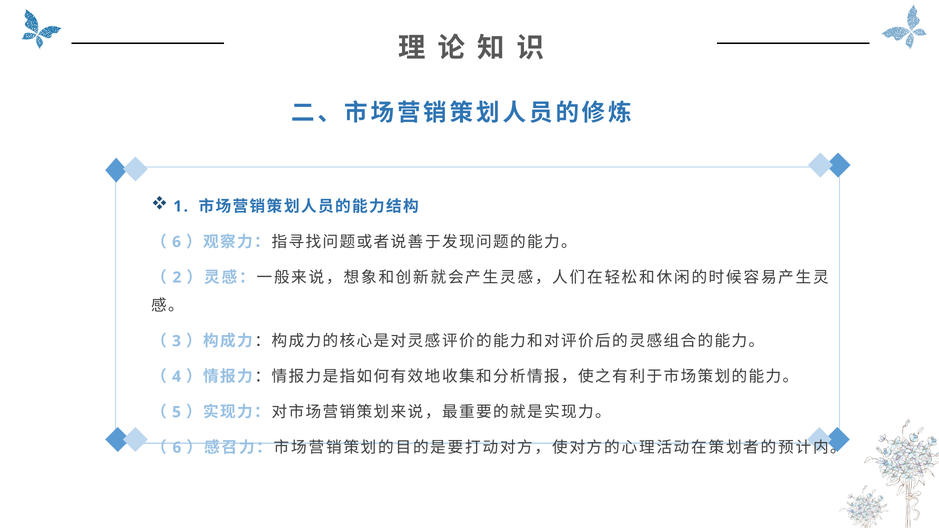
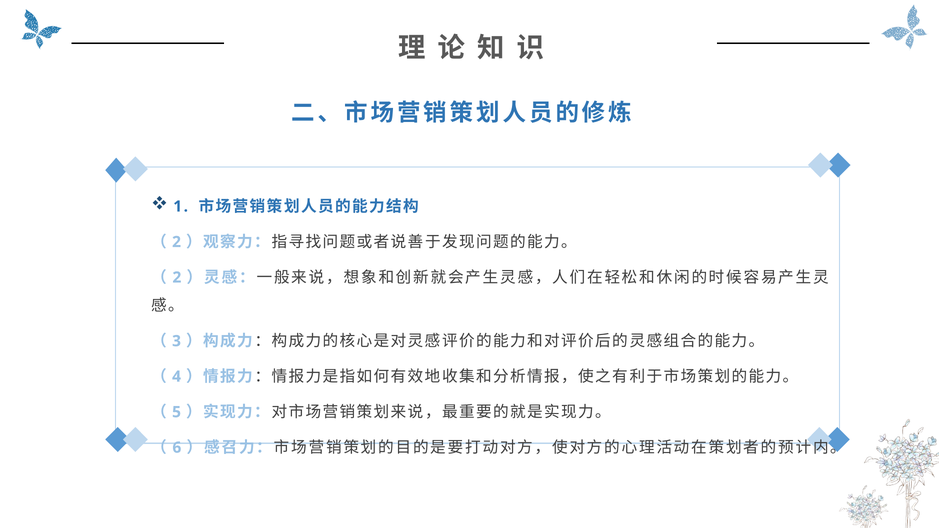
6 at (177, 242): 6 -> 2
